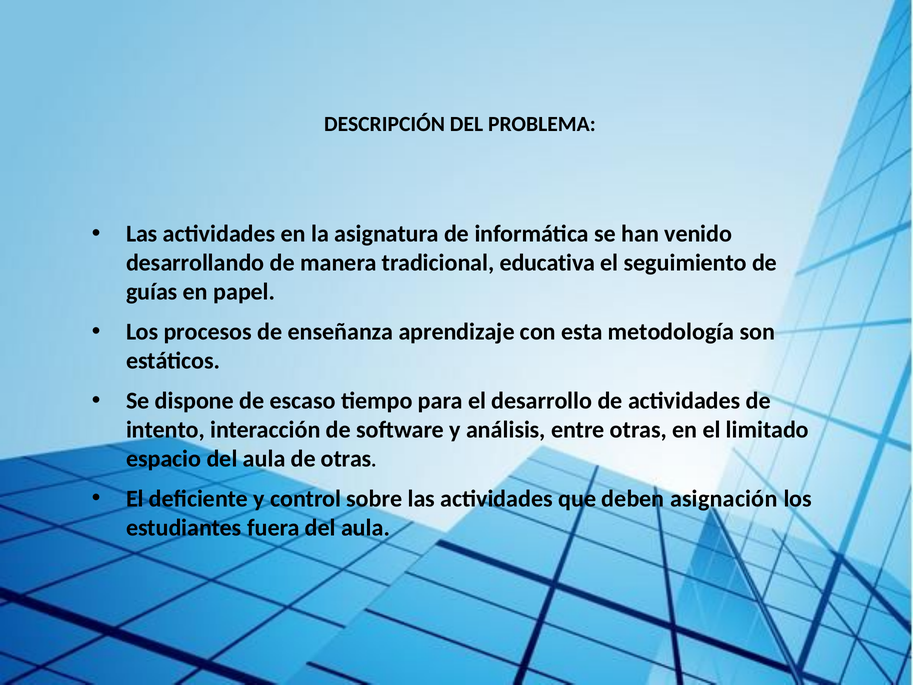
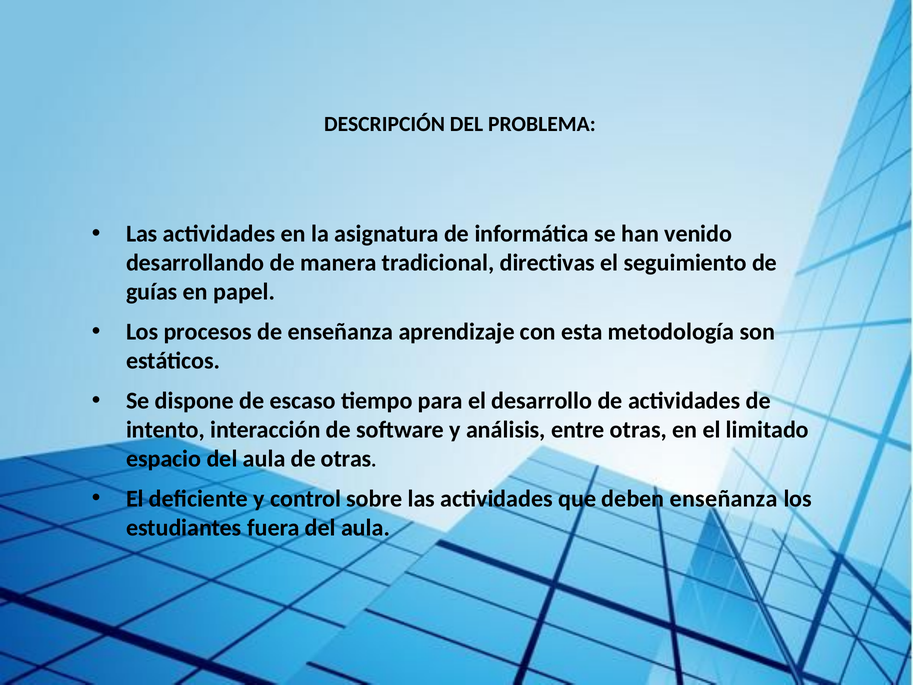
educativa: educativa -> directivas
deben asignación: asignación -> enseñanza
